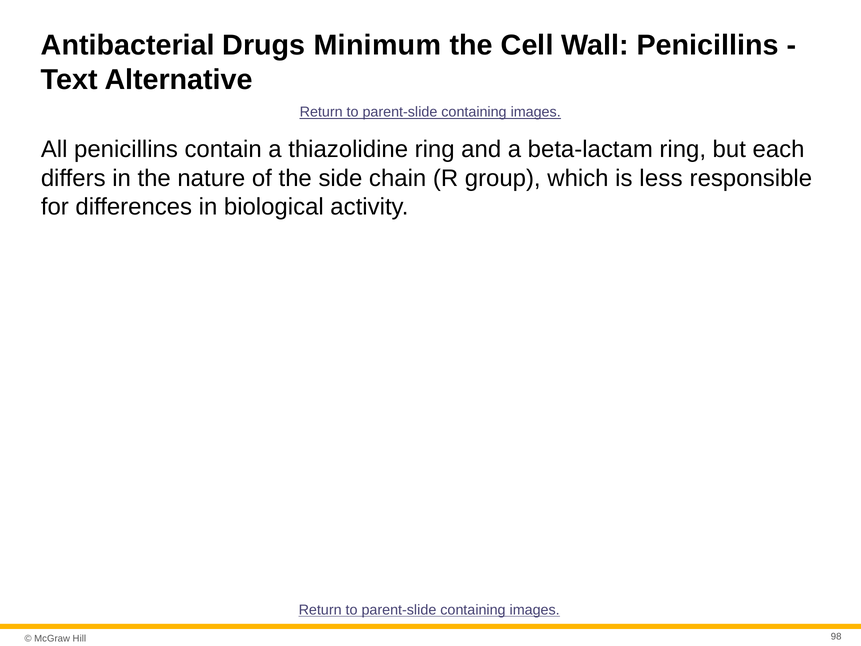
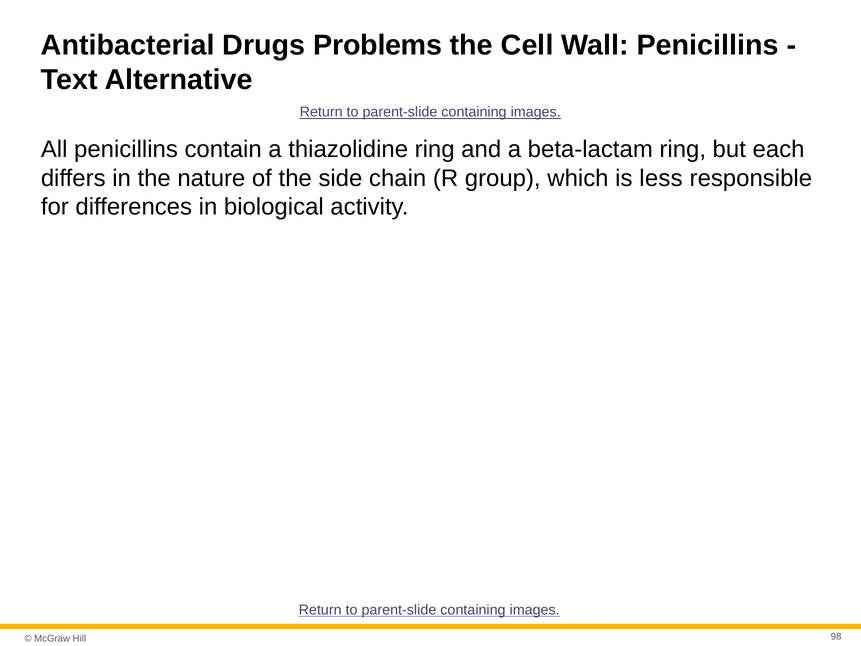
Minimum: Minimum -> Problems
